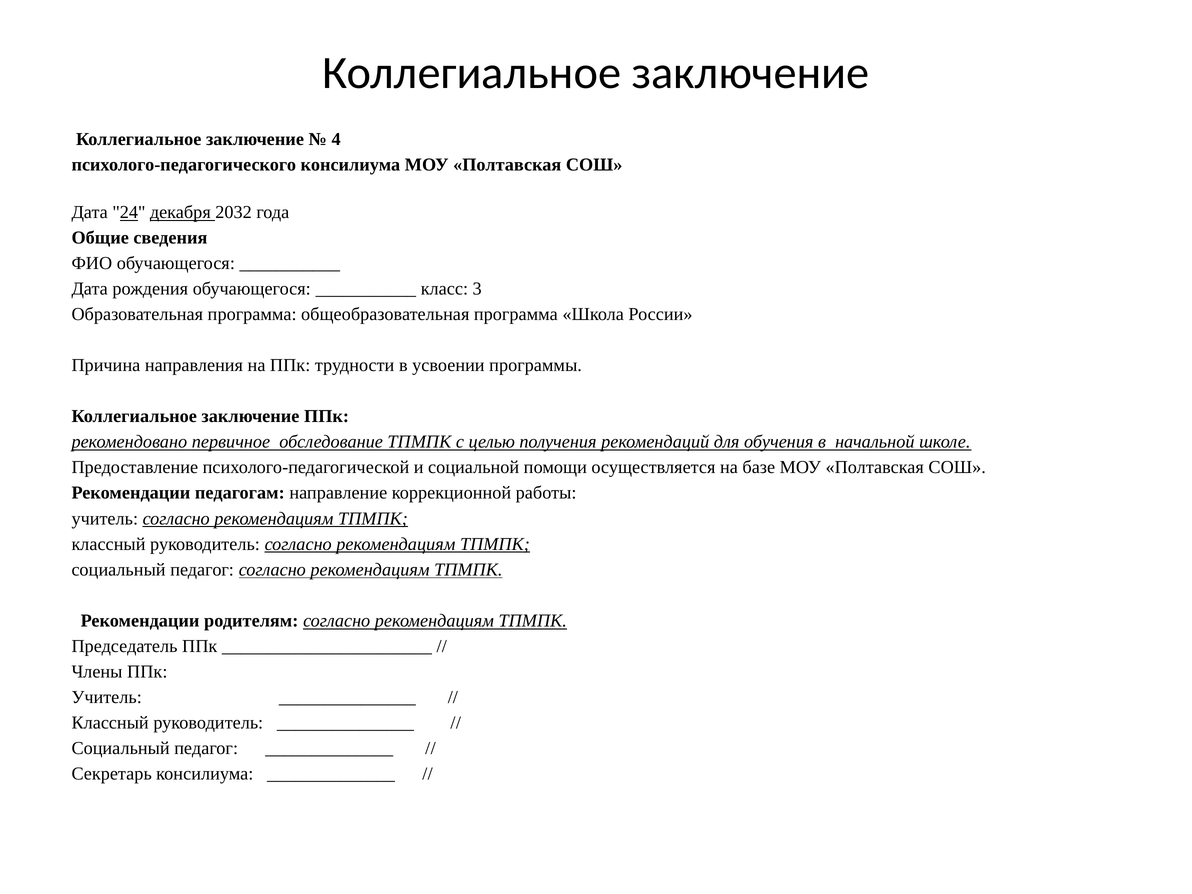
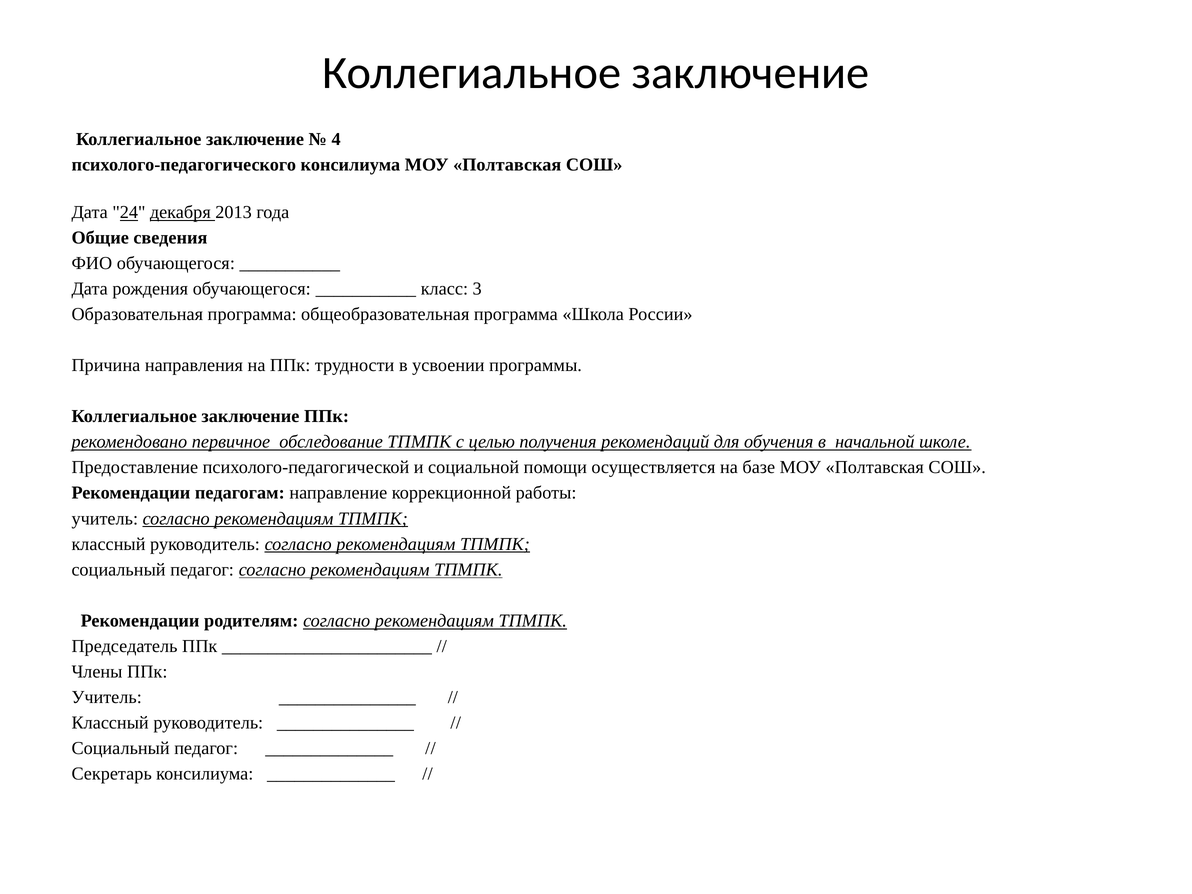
2032: 2032 -> 2013
